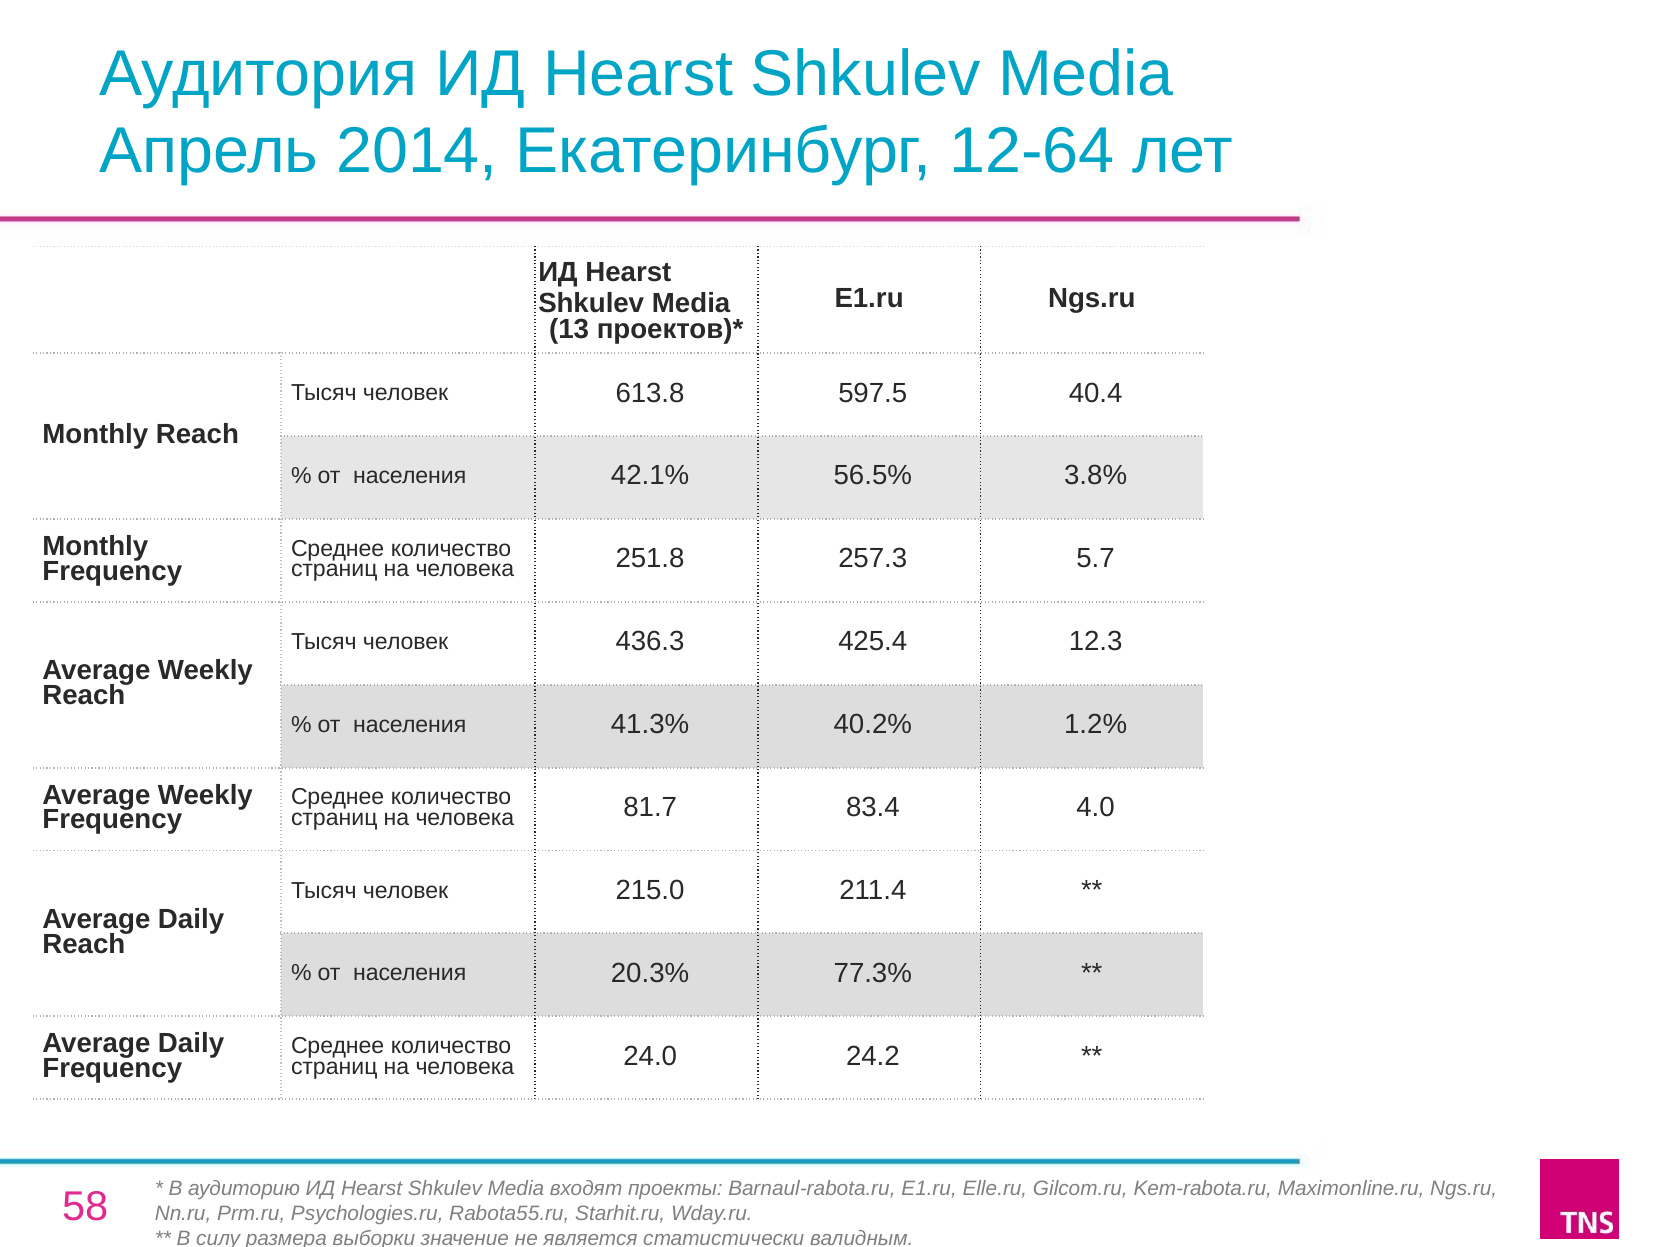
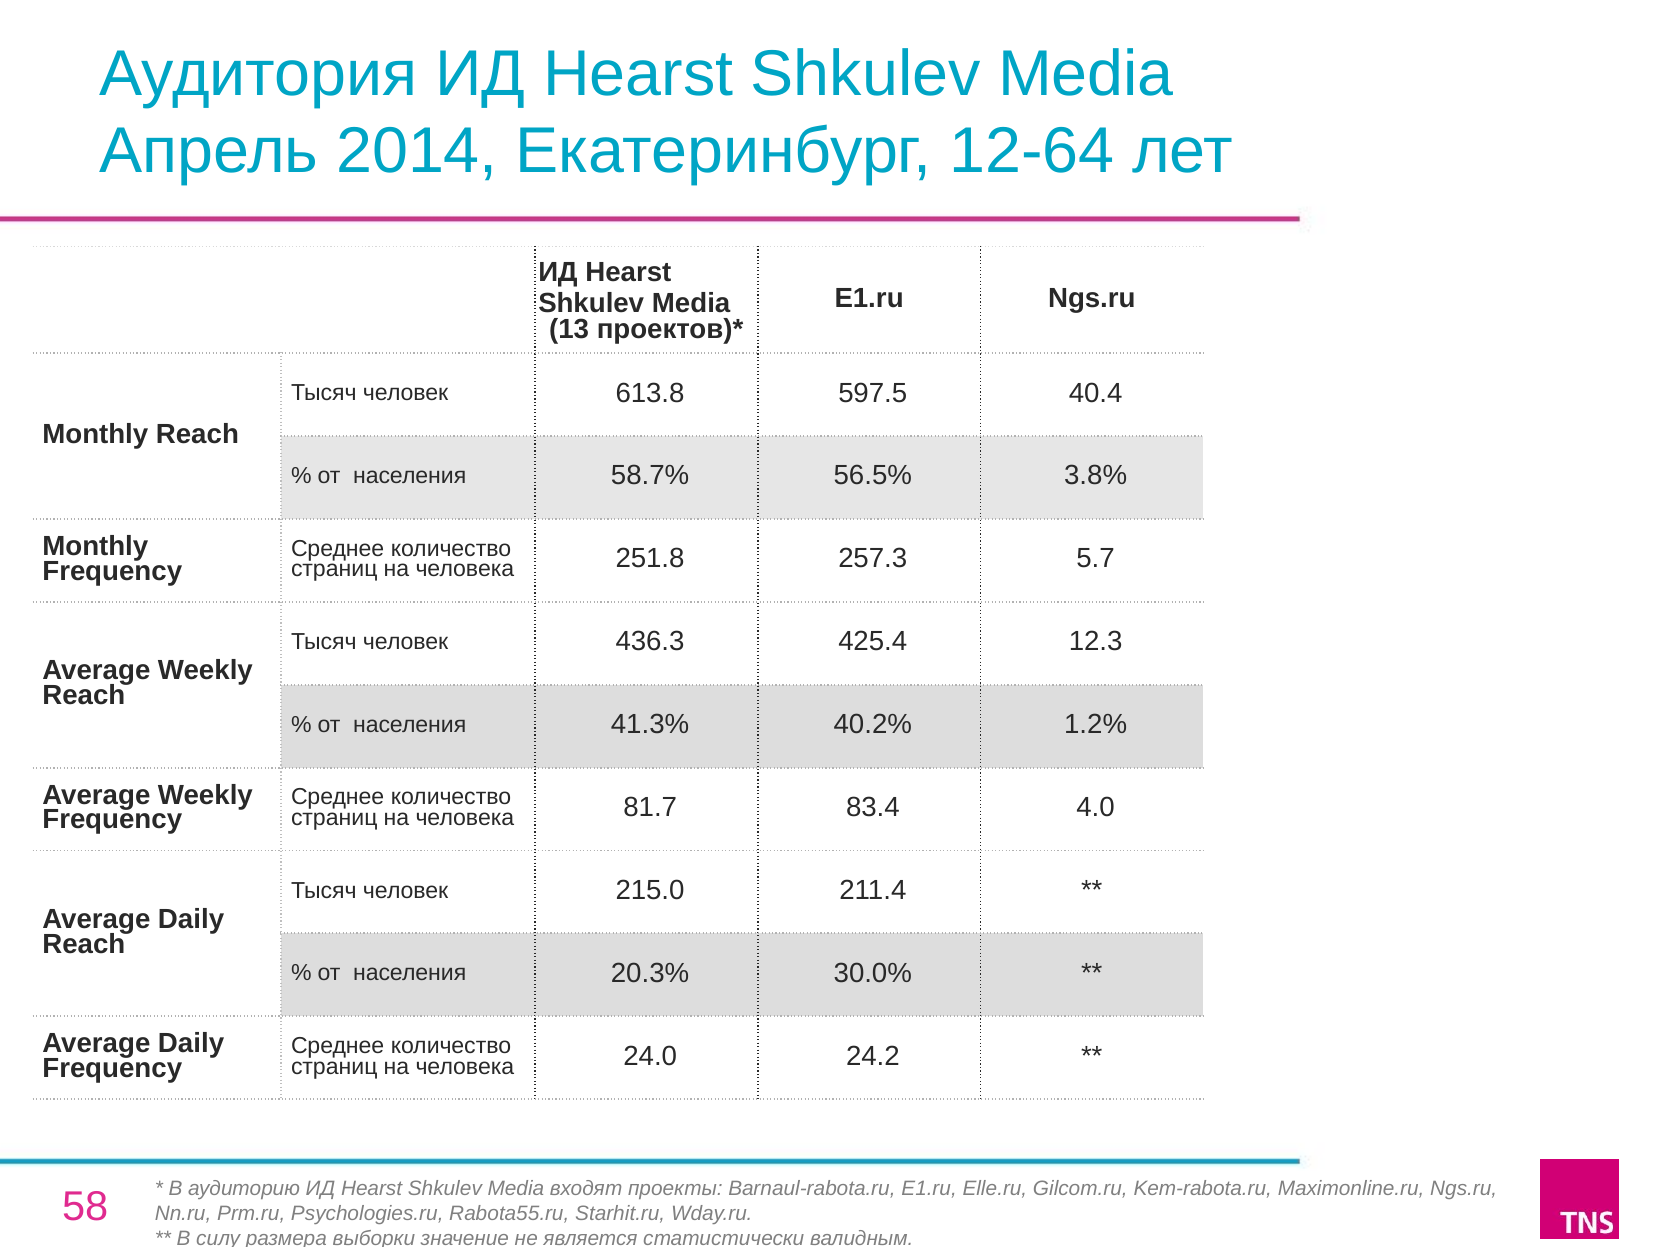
42.1%: 42.1% -> 58.7%
77.3%: 77.3% -> 30.0%
